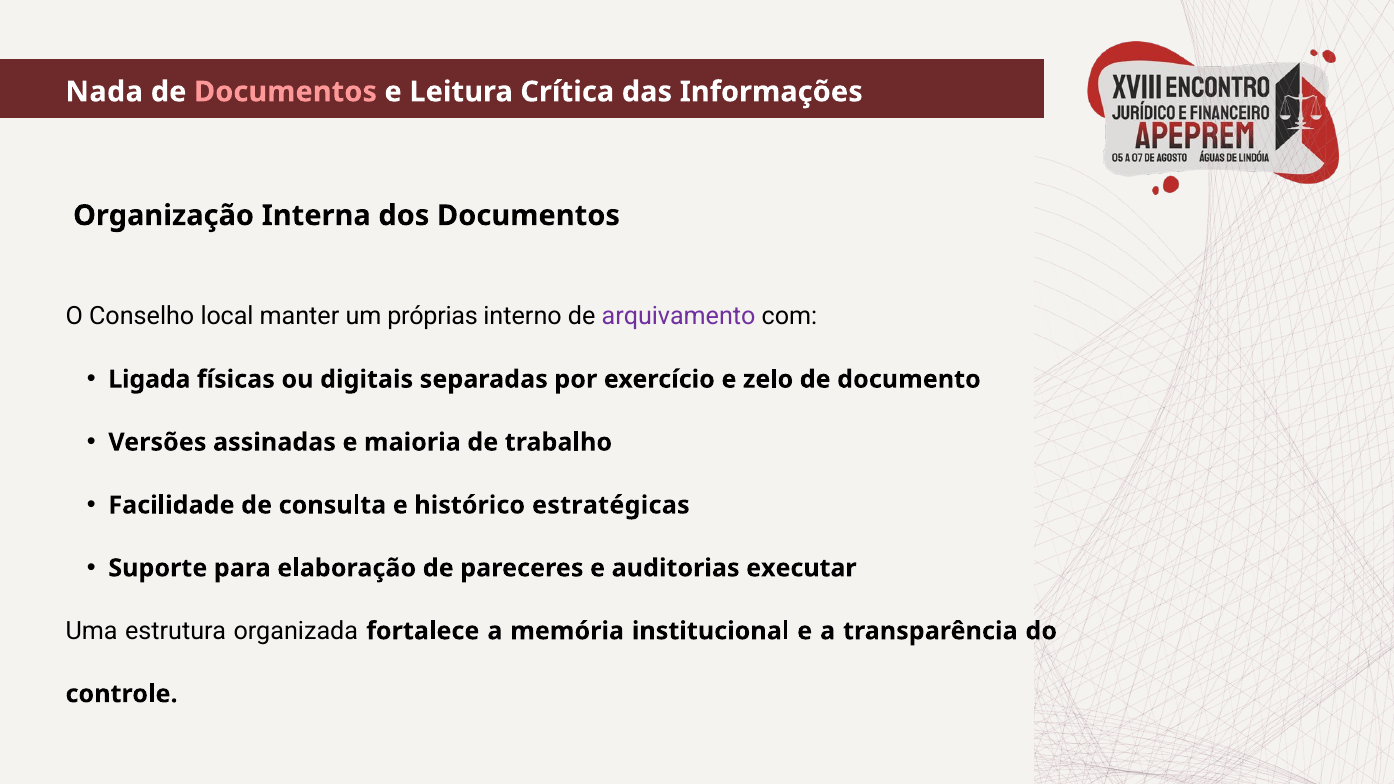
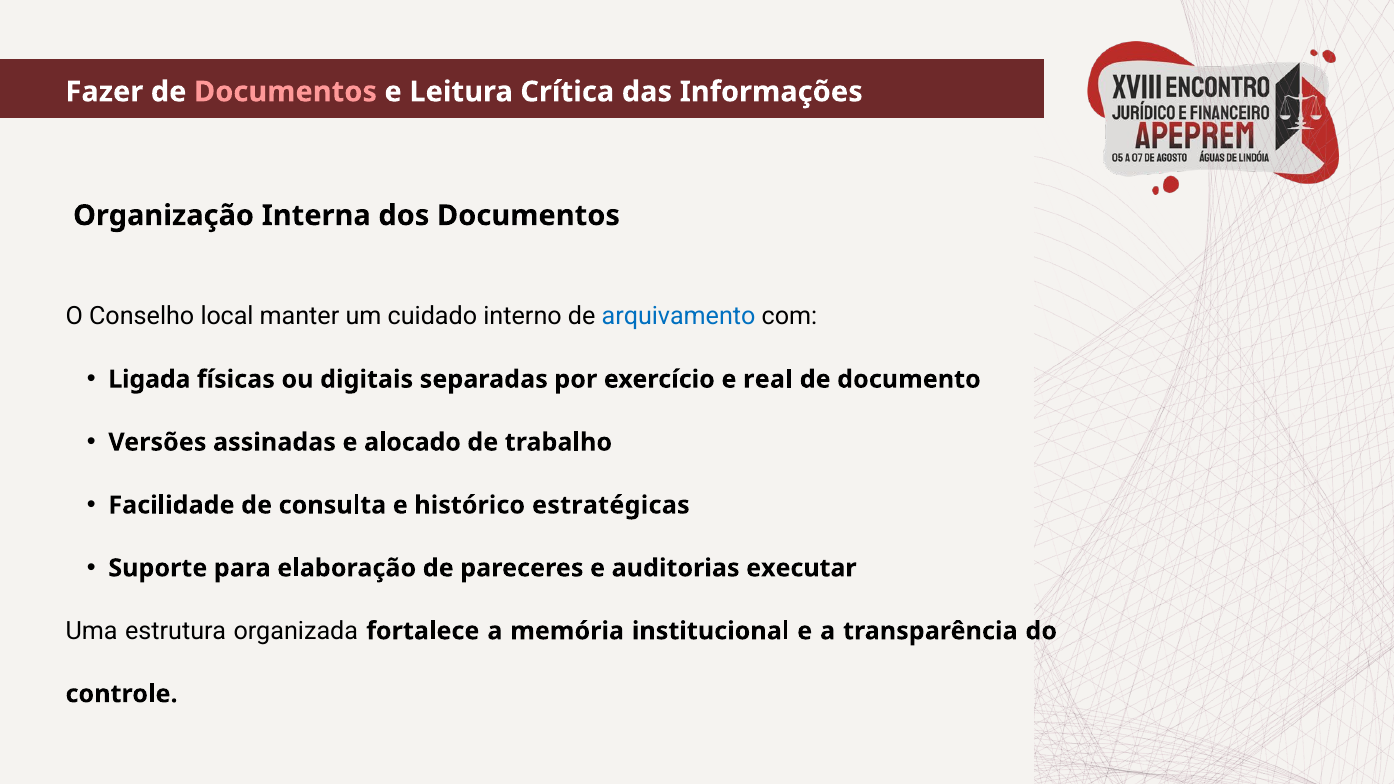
Nada: Nada -> Fazer
próprias: próprias -> cuidado
arquivamento colour: purple -> blue
zelo: zelo -> real
maioria: maioria -> alocado
